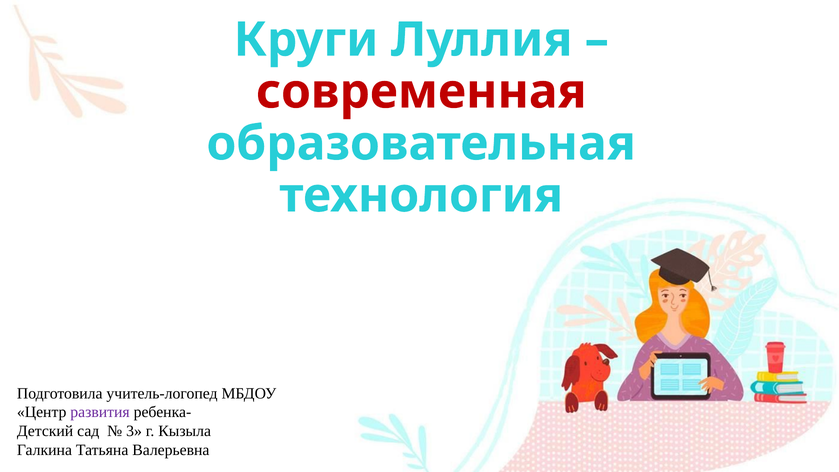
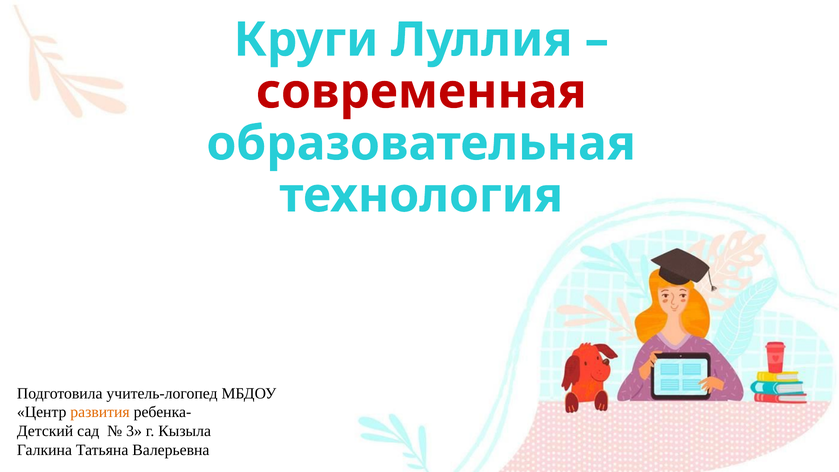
развития colour: purple -> orange
